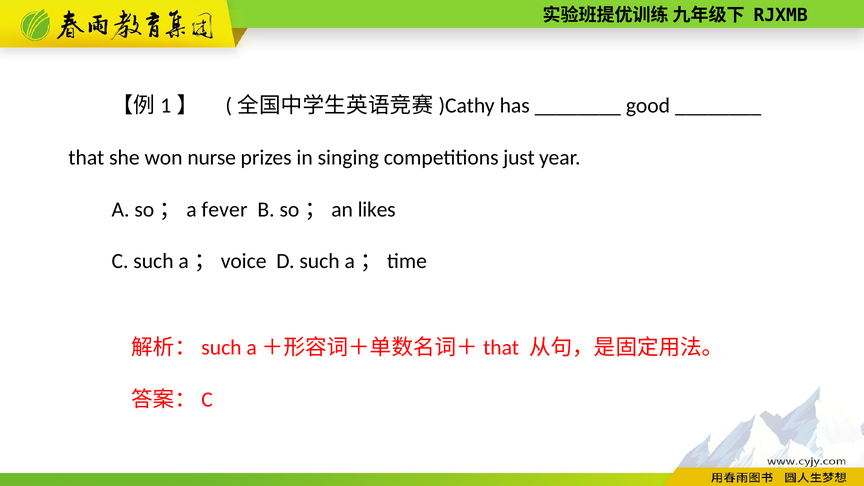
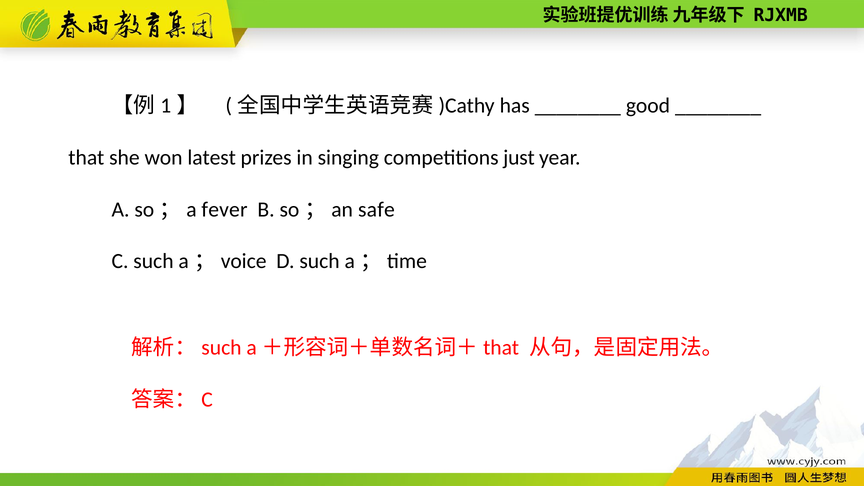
nurse: nurse -> latest
likes: likes -> safe
